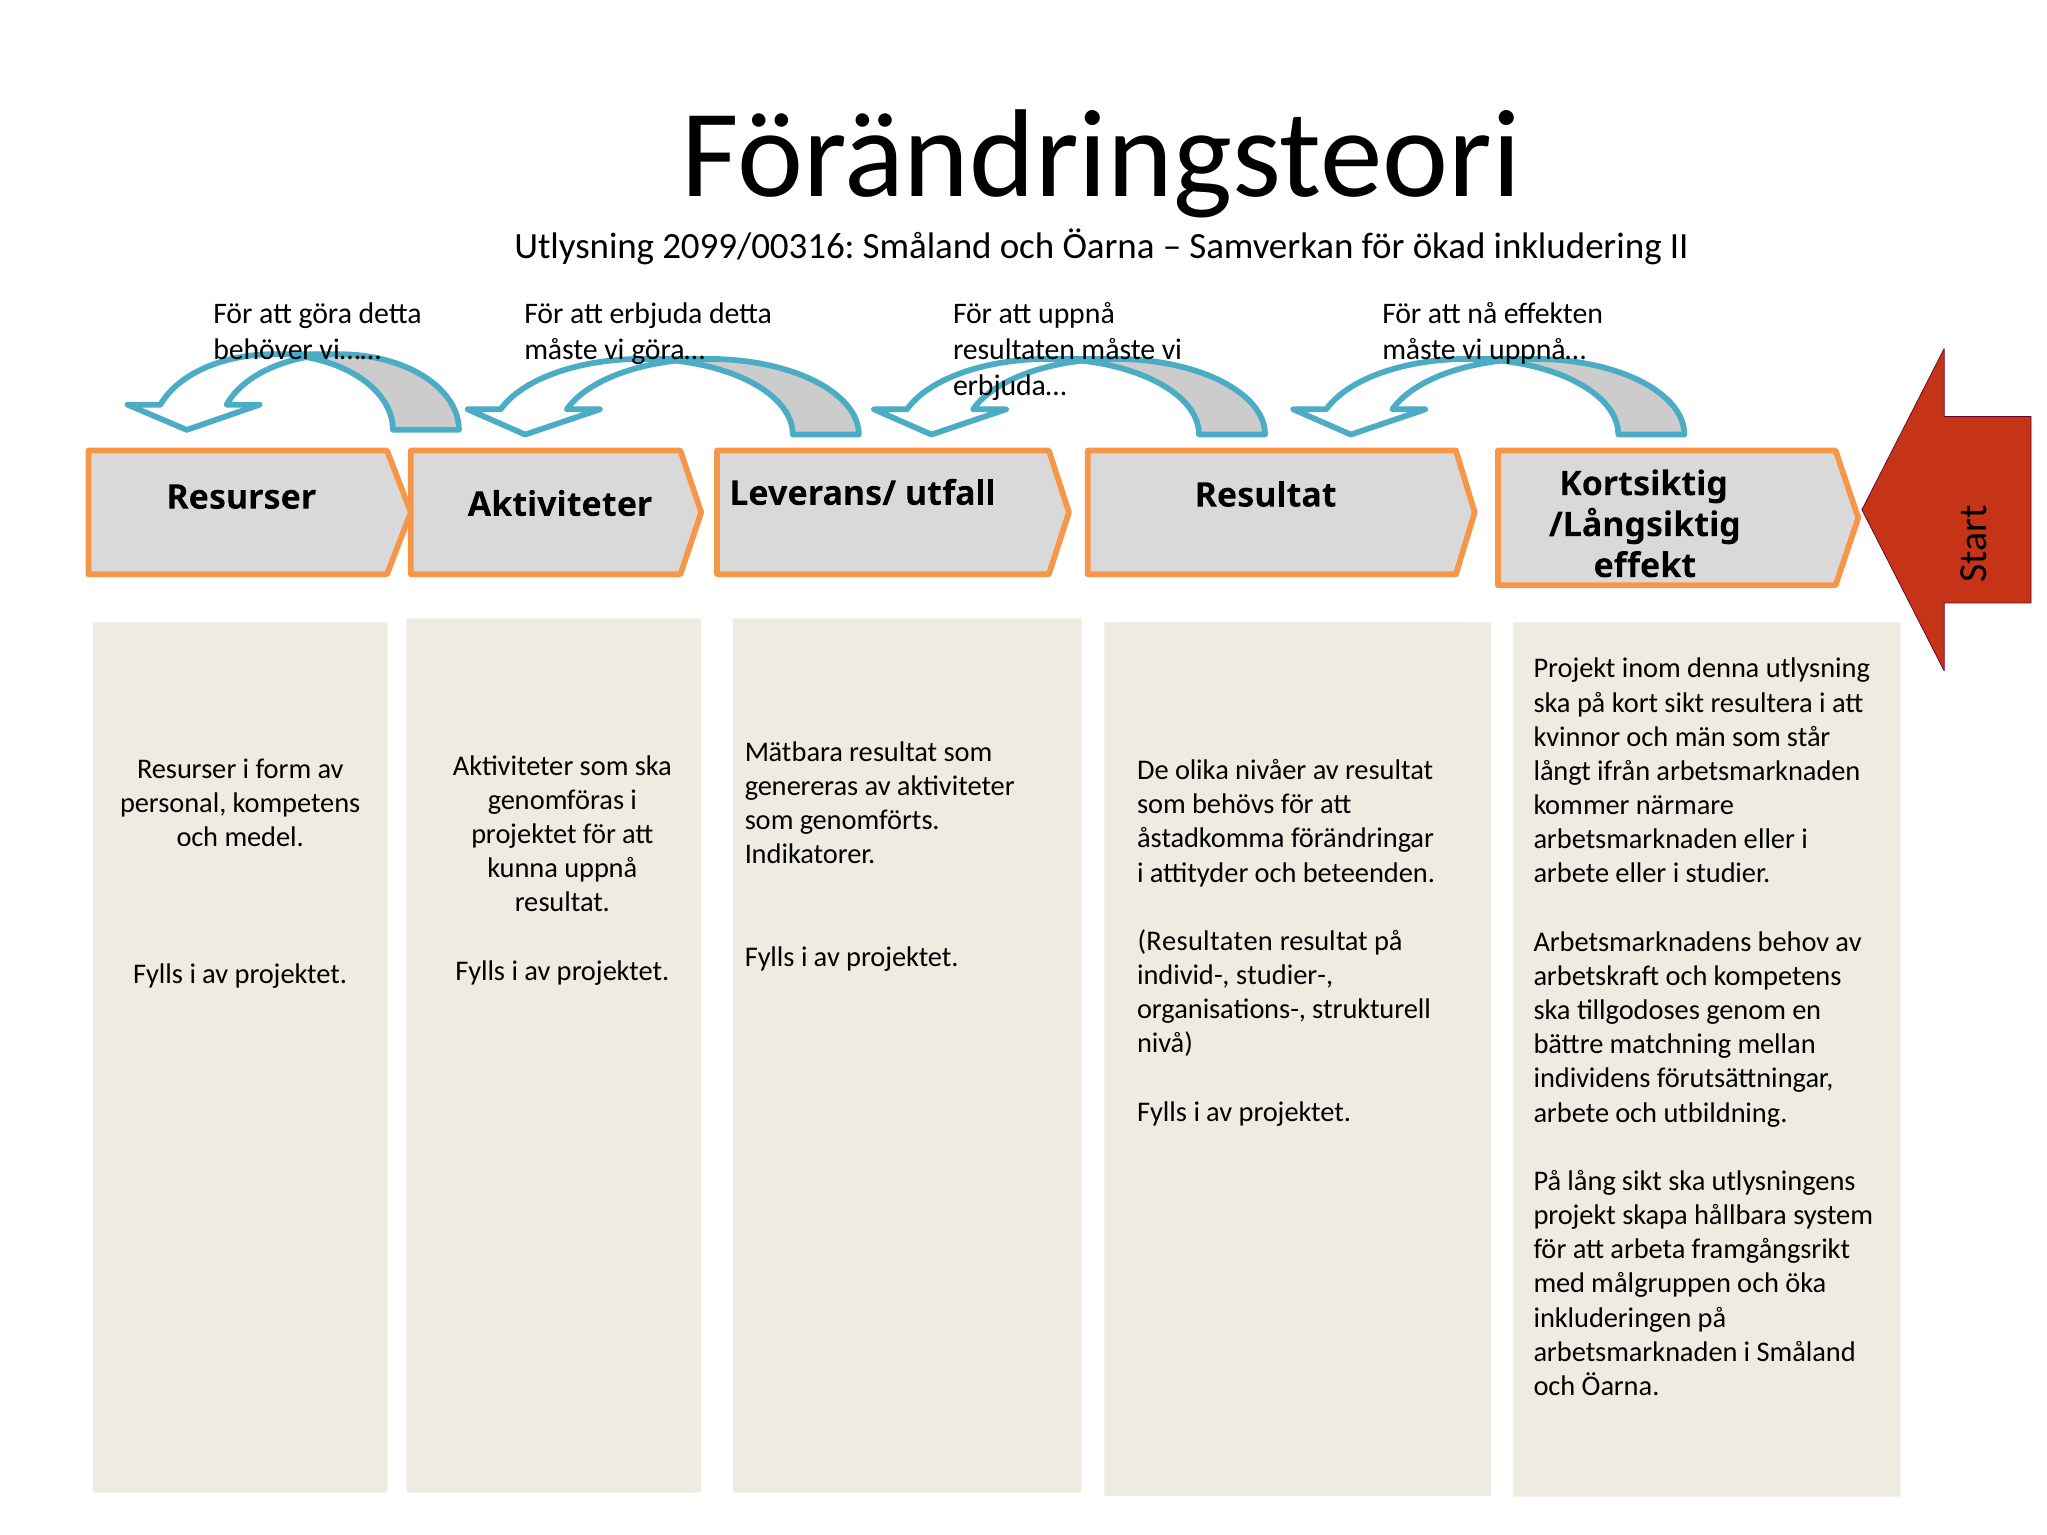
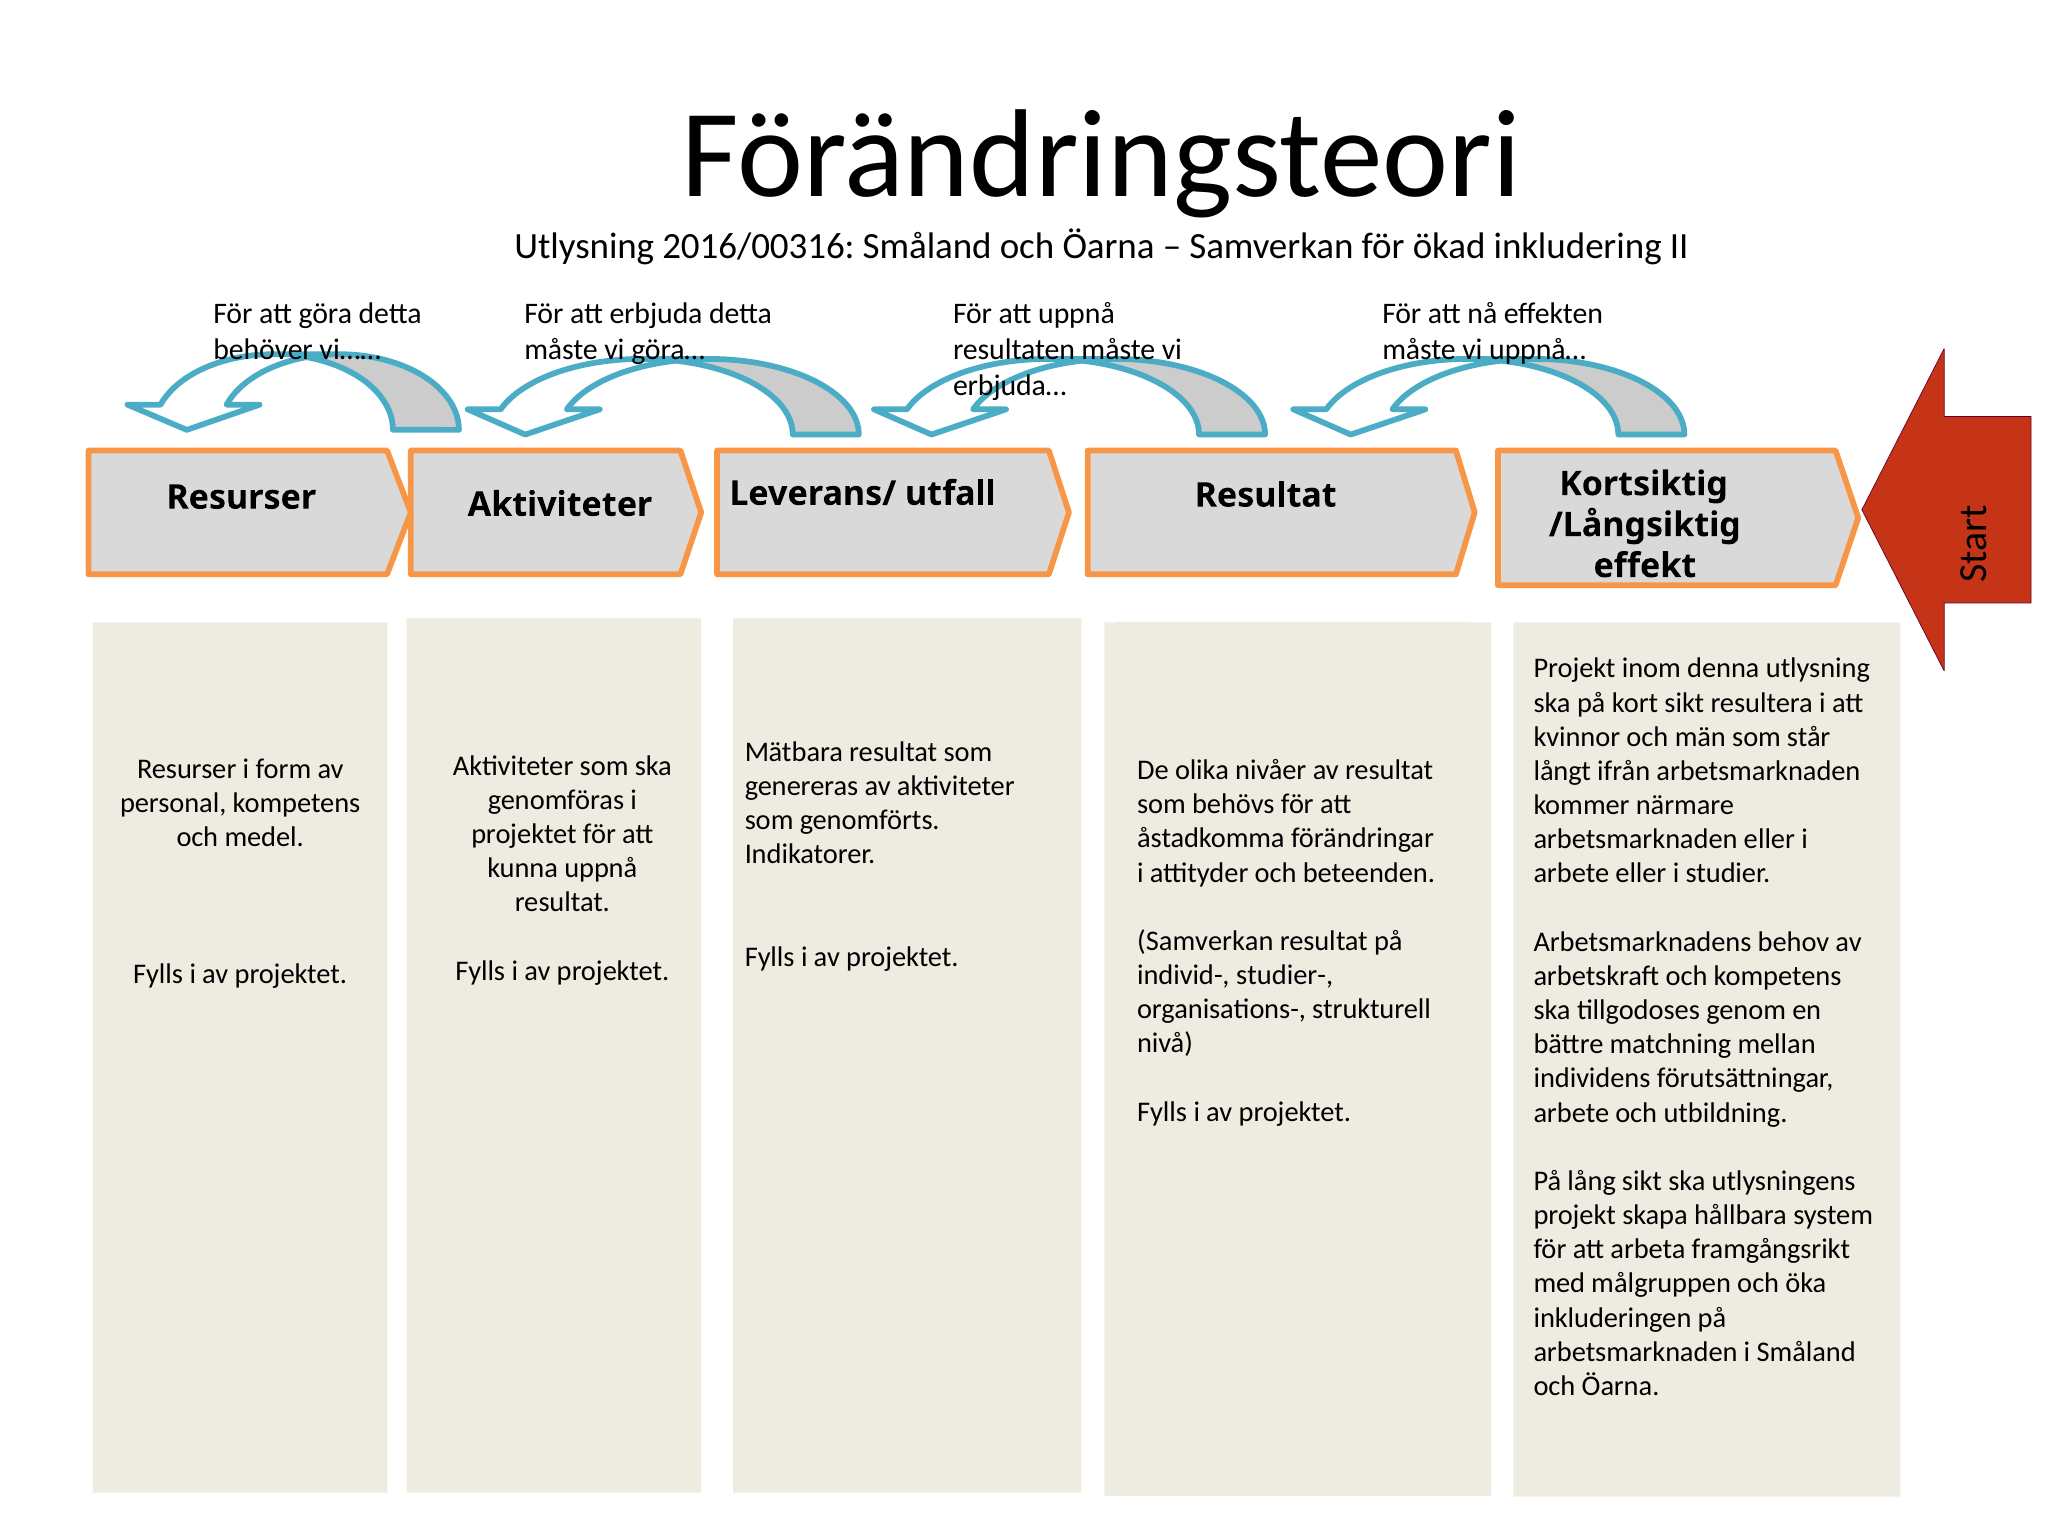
2099/00316: 2099/00316 -> 2016/00316
Resultaten at (1205, 941): Resultaten -> Samverkan
